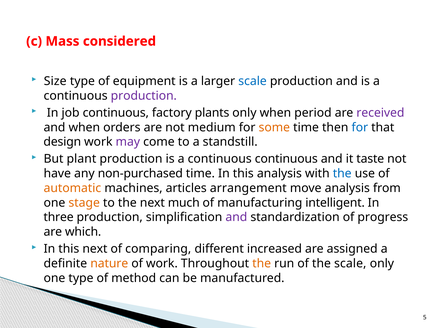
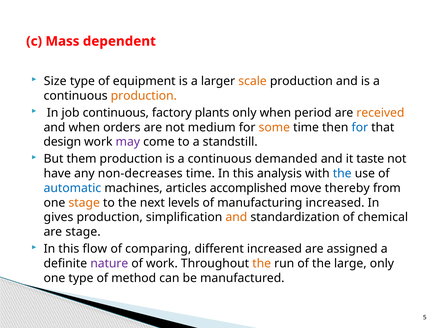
considered: considered -> dependent
scale at (253, 81) colour: blue -> orange
production at (144, 96) colour: purple -> orange
received colour: purple -> orange
plant: plant -> them
continuous continuous: continuous -> demanded
non-purchased: non-purchased -> non-decreases
automatic colour: orange -> blue
arrangement: arrangement -> accomplished
move analysis: analysis -> thereby
much: much -> levels
manufacturing intelligent: intelligent -> increased
three: three -> gives
and at (236, 217) colour: purple -> orange
progress: progress -> chemical
are which: which -> stage
this next: next -> flow
nature colour: orange -> purple
the scale: scale -> large
